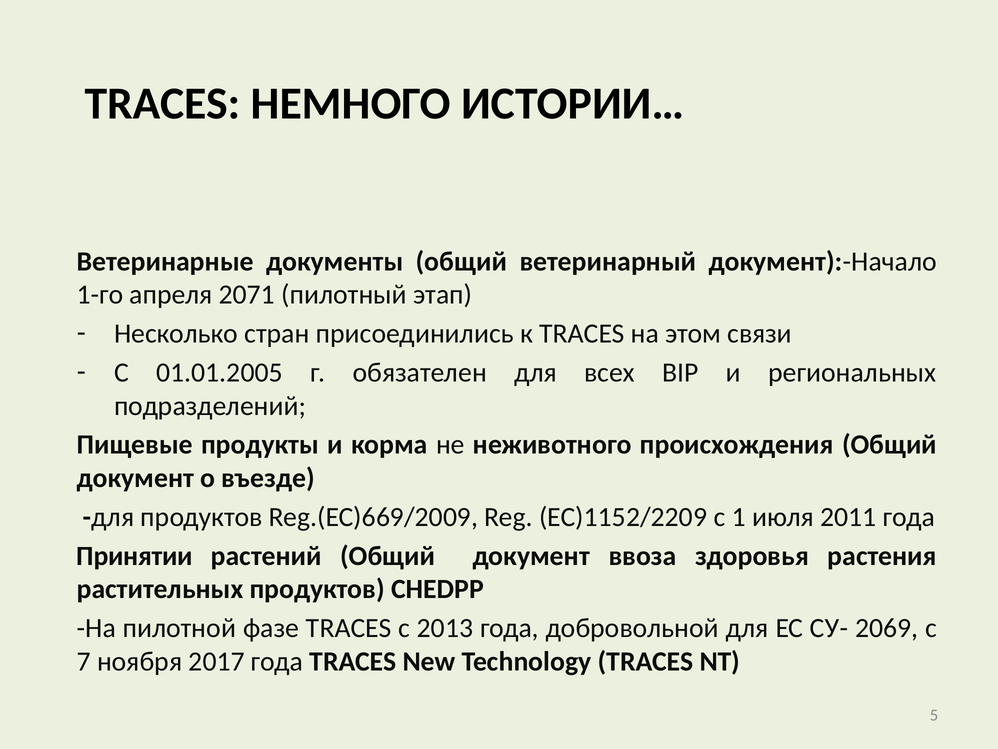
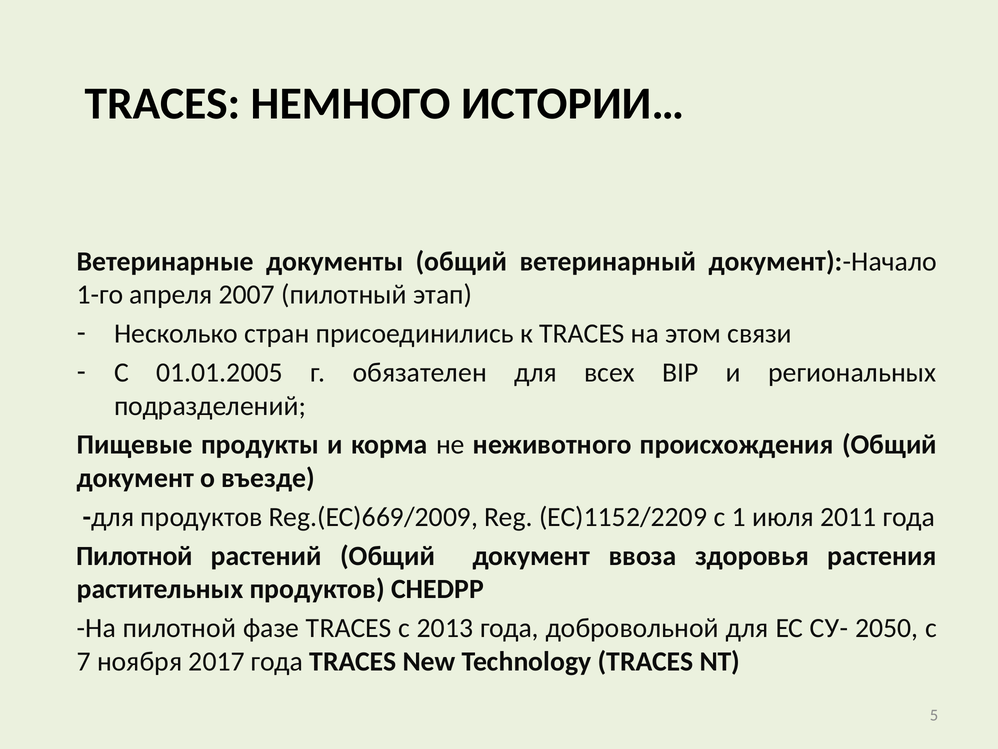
2071: 2071 -> 2007
Принятии at (135, 556): Принятии -> Пилотной
2069: 2069 -> 2050
